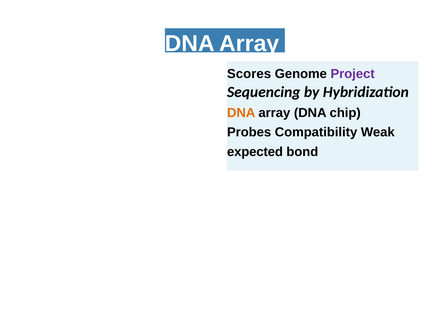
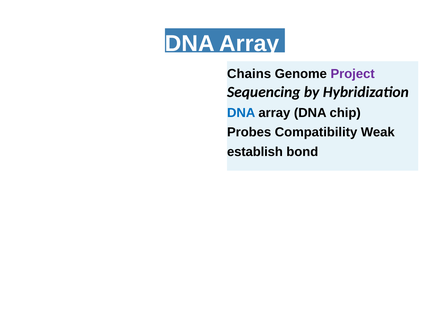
Scores: Scores -> Chains
DNA at (241, 113) colour: orange -> blue
expected: expected -> establish
